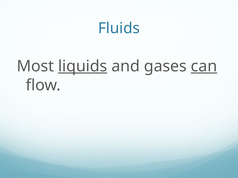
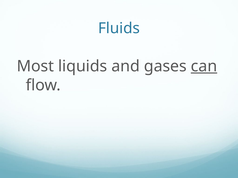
liquids underline: present -> none
